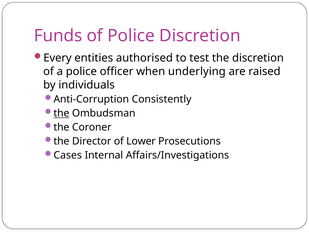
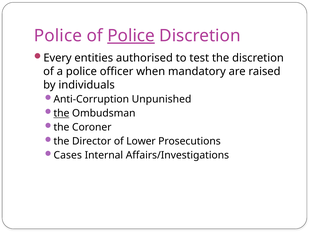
Funds at (58, 36): Funds -> Police
Police at (131, 36) underline: none -> present
underlying: underlying -> mandatory
Consistently: Consistently -> Unpunished
